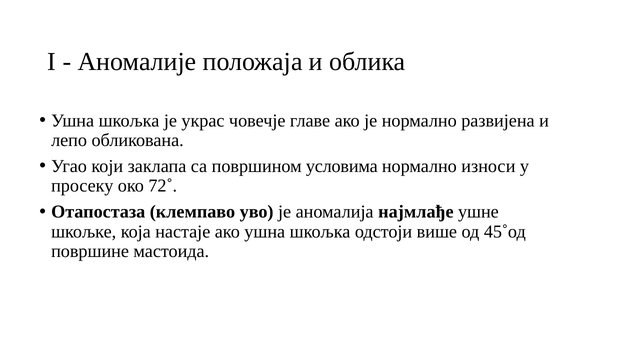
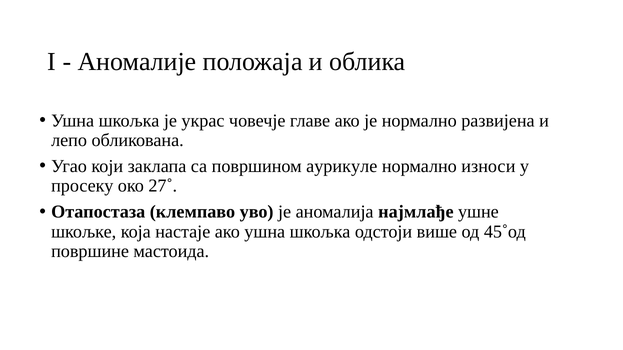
условима: условима -> аурикуле
72˚: 72˚ -> 27˚
